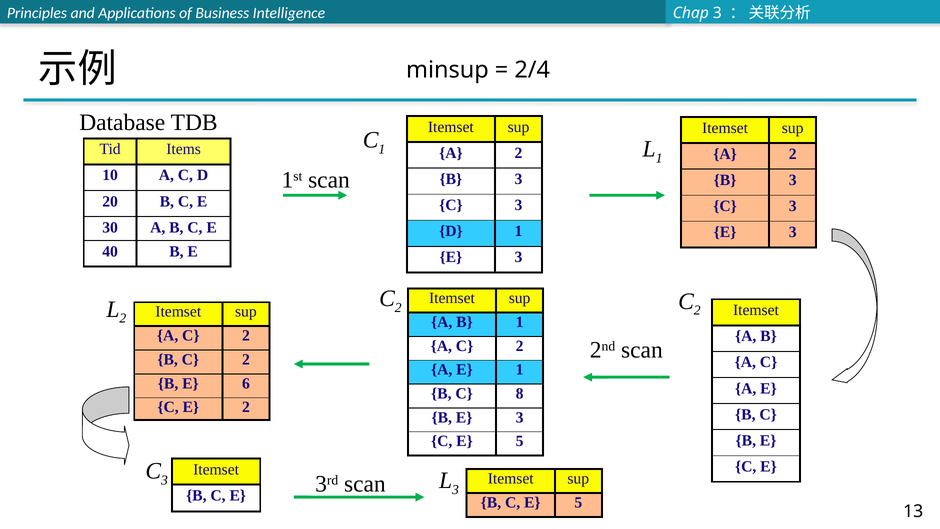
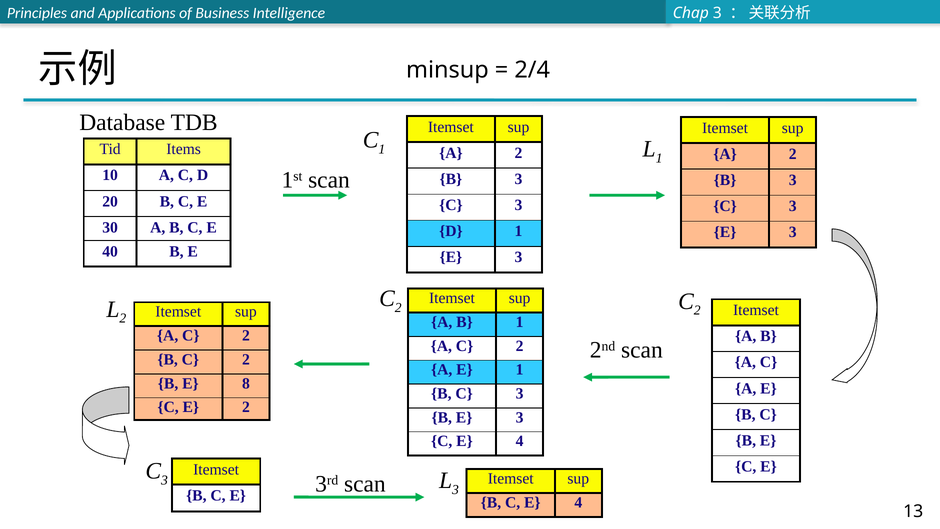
6: 6 -> 8
B C 8: 8 -> 3
5 at (520, 441): 5 -> 4
B C E 5: 5 -> 4
